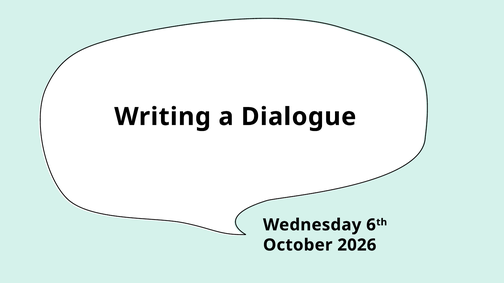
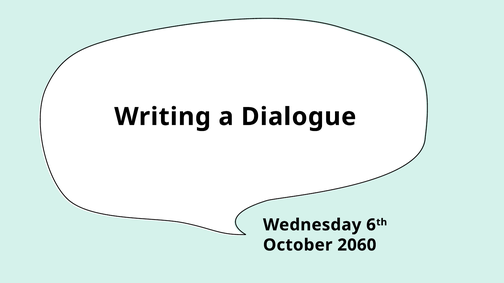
2026: 2026 -> 2060
